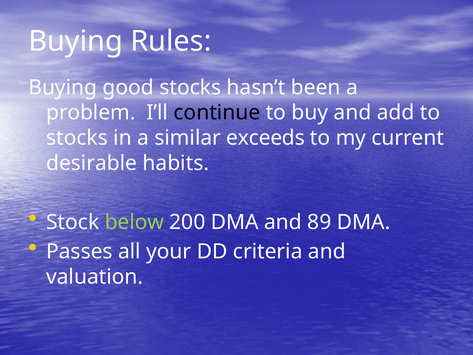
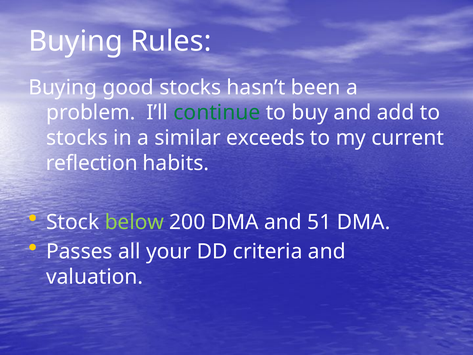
continue colour: black -> green
desirable: desirable -> reflection
89: 89 -> 51
